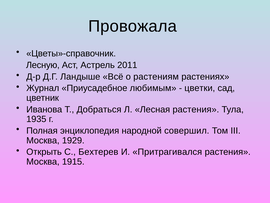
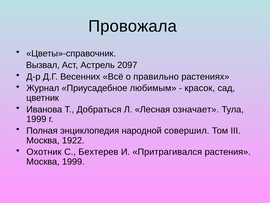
Лесную: Лесную -> Вызвал
2011: 2011 -> 2097
Ландыше: Ландыше -> Весенних
растениям: растениям -> правильно
цветки: цветки -> красок
Лесная растения: растения -> означает
1935 at (36, 119): 1935 -> 1999
1929: 1929 -> 1922
Открыть: Открыть -> Охотник
Москва 1915: 1915 -> 1999
